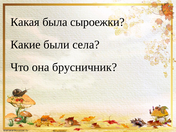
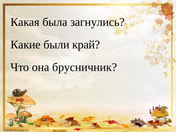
сыроежки: сыроежки -> загнулись
села: села -> край
